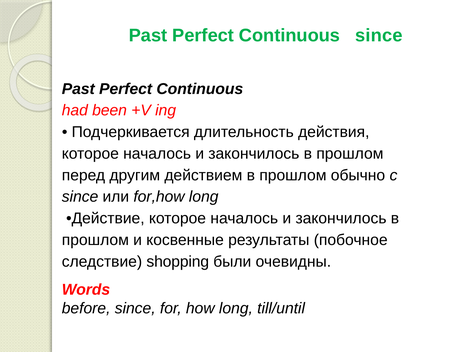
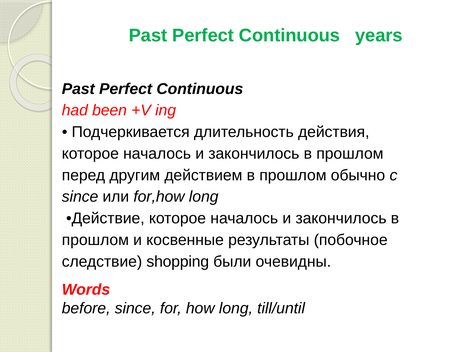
Continuous since: since -> years
